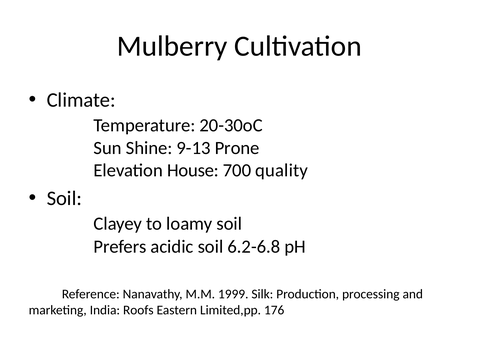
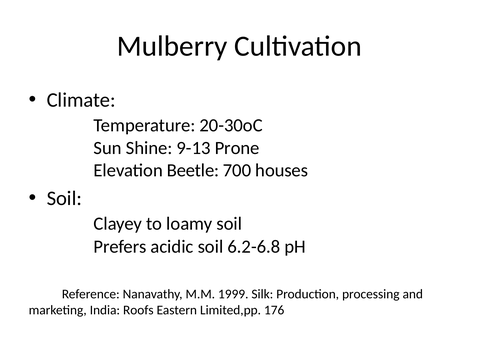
House: House -> Beetle
quality: quality -> houses
